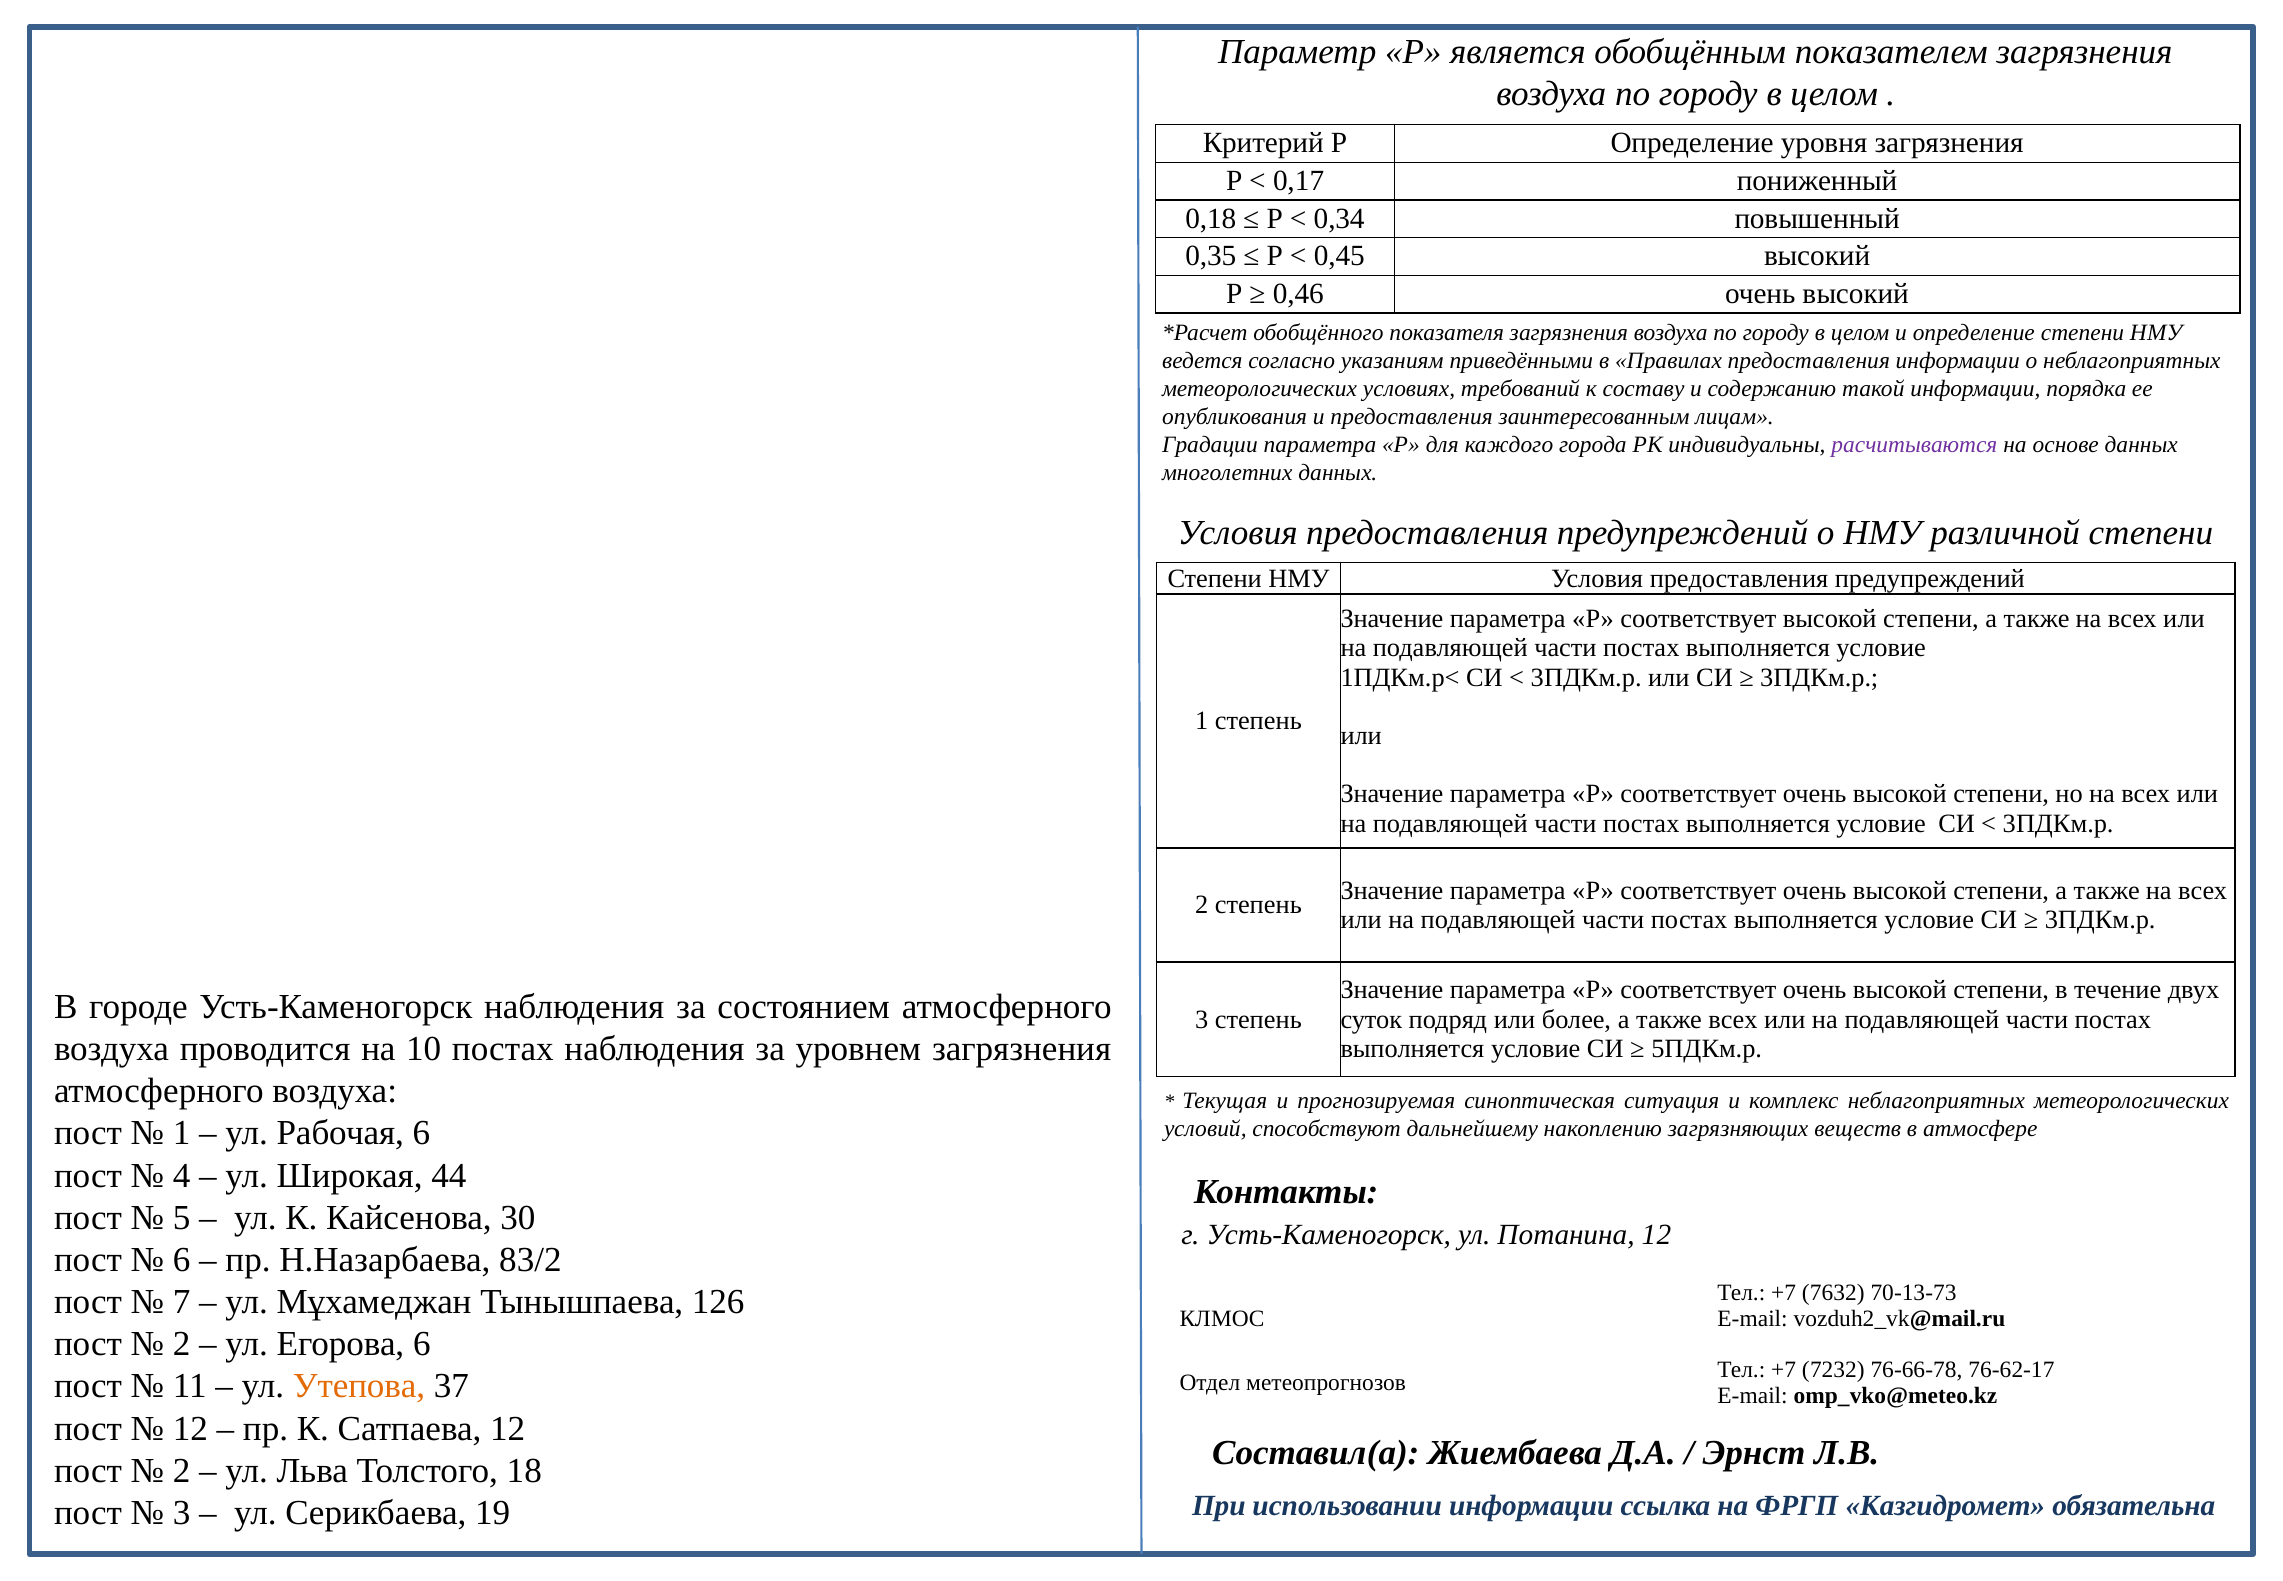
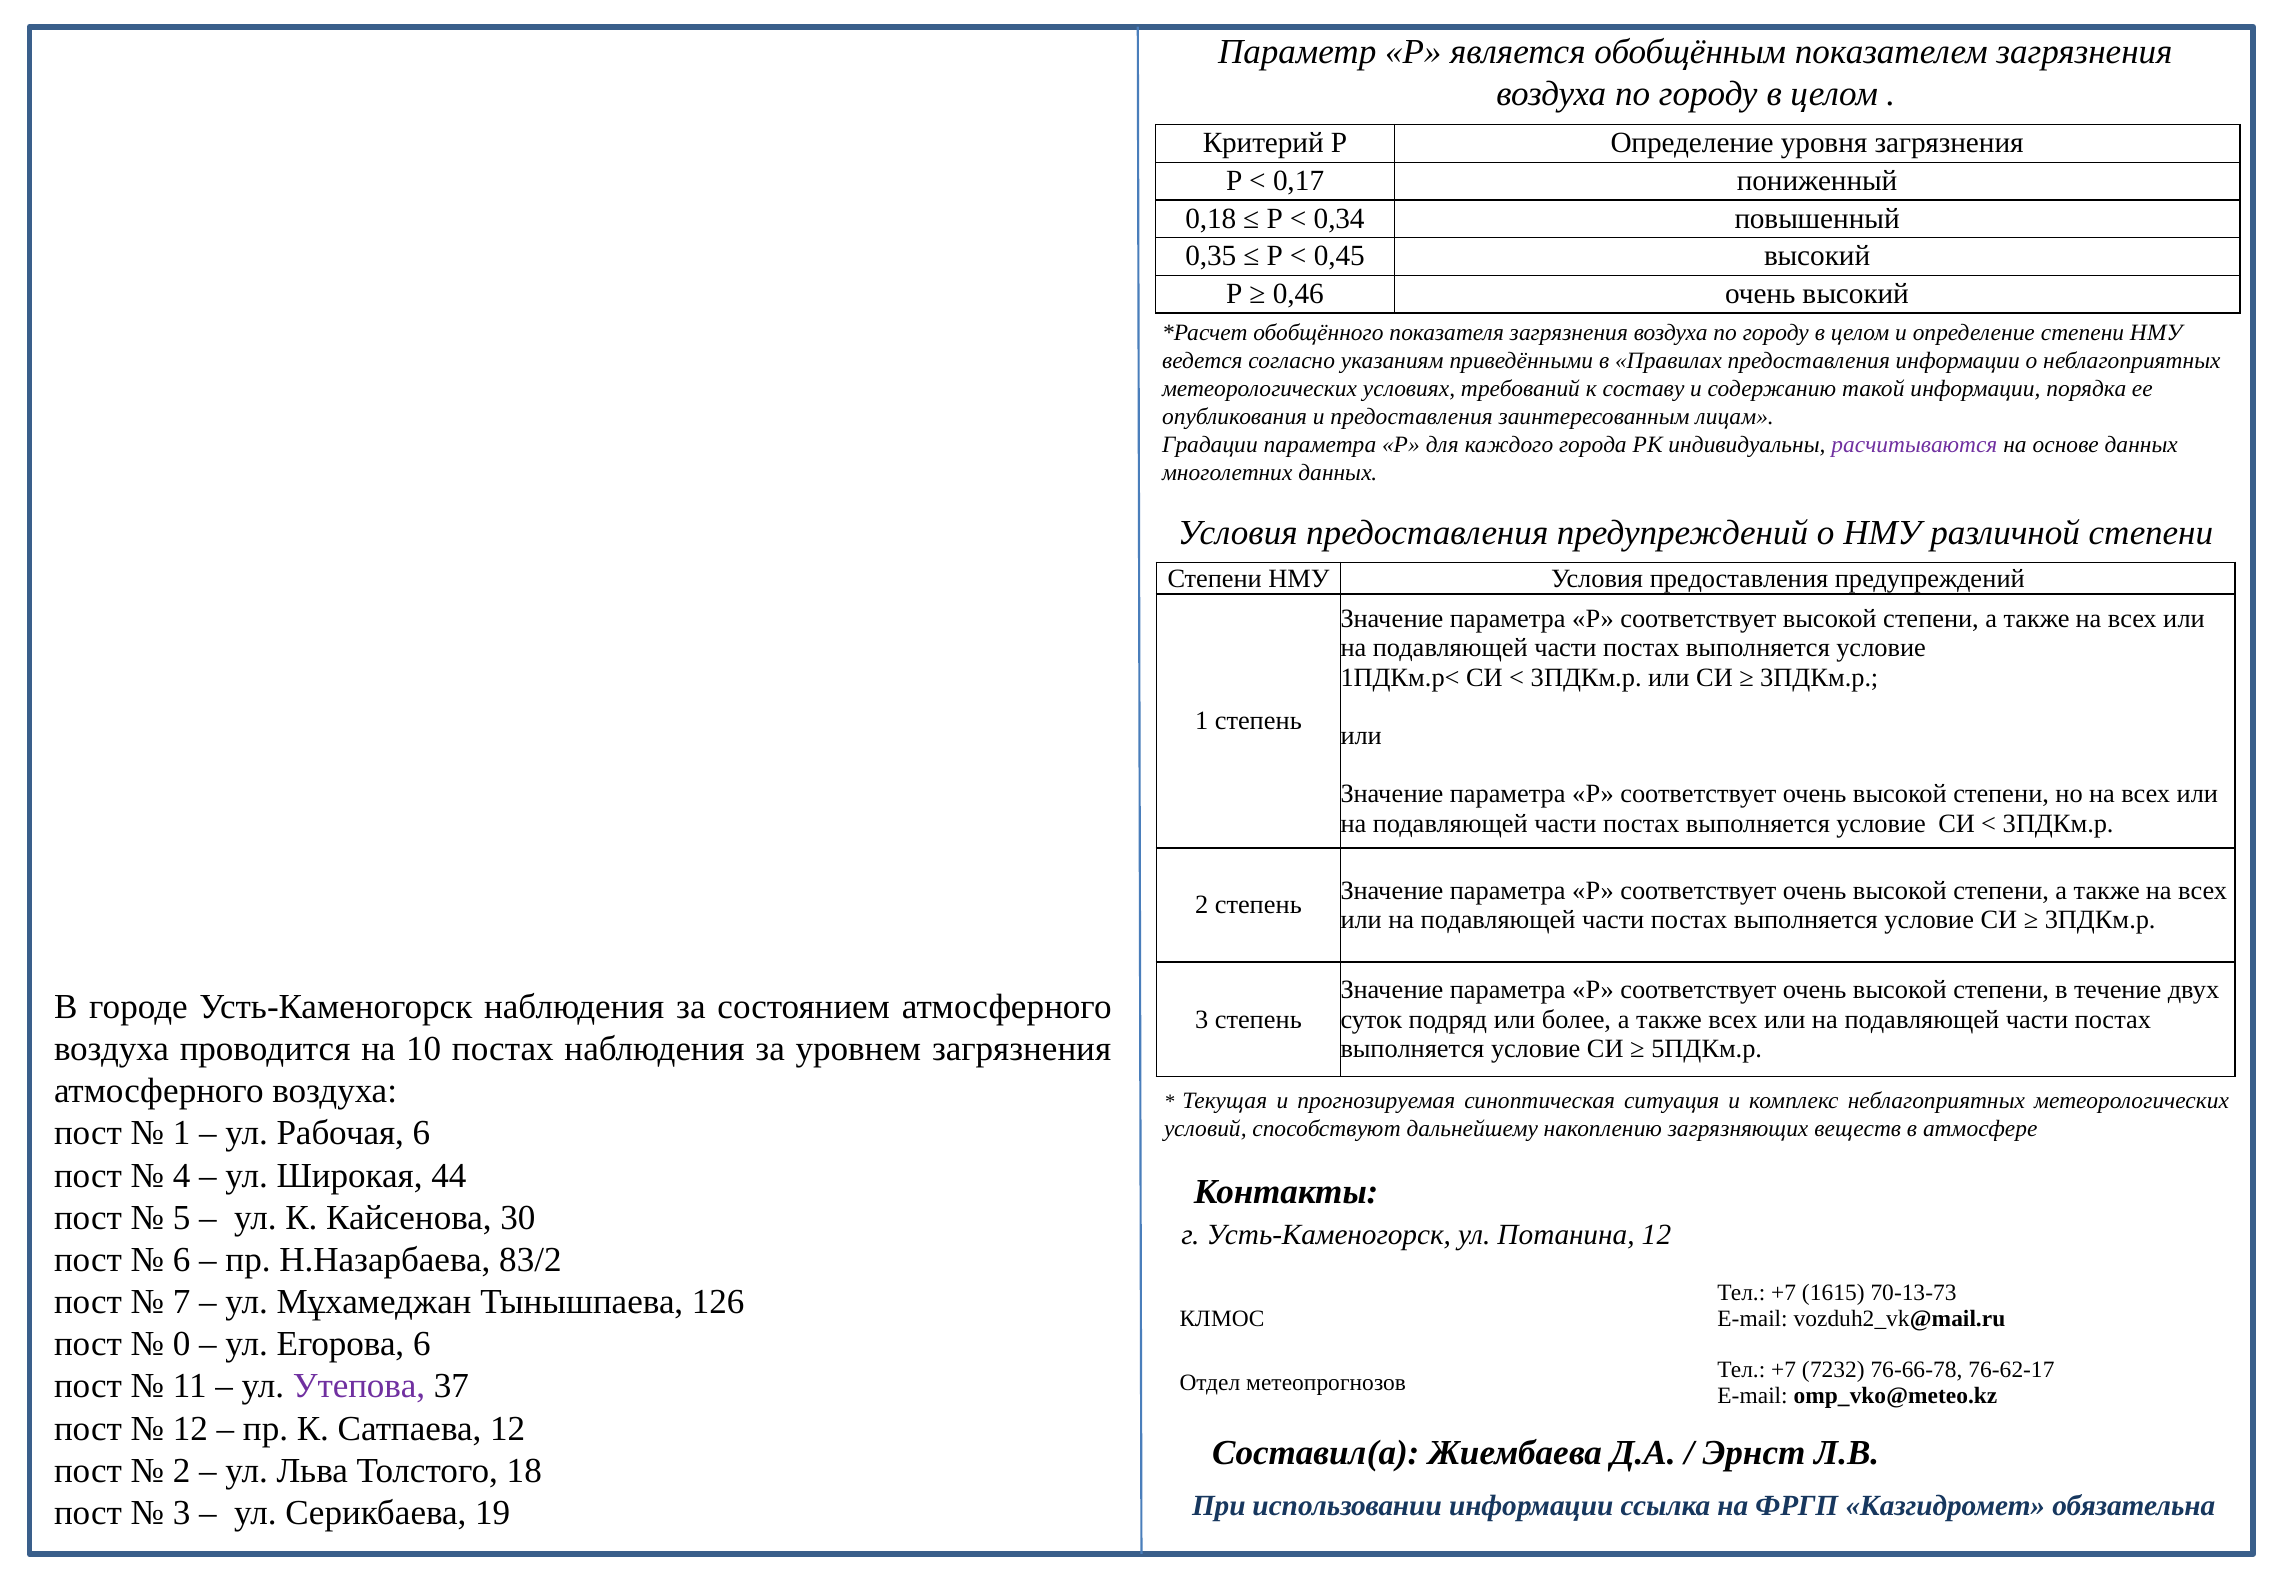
7632: 7632 -> 1615
2 at (182, 1344): 2 -> 0
Утепова colour: orange -> purple
